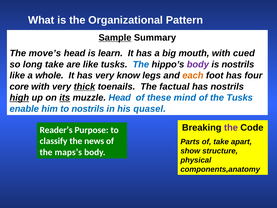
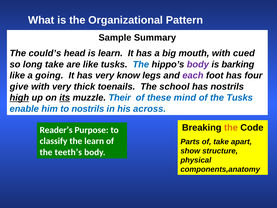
Sample underline: present -> none
move’s: move’s -> could’s
is nostrils: nostrils -> barking
whole: whole -> going
each colour: orange -> purple
core: core -> give
thick underline: present -> none
factual: factual -> school
muzzle Head: Head -> Their
quasel: quasel -> across
the at (231, 128) colour: purple -> orange
the news: news -> learn
maps’s: maps’s -> teeth’s
